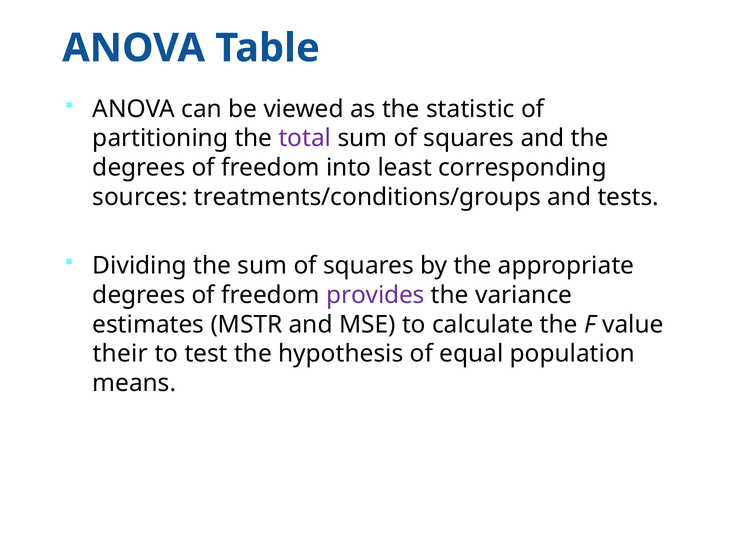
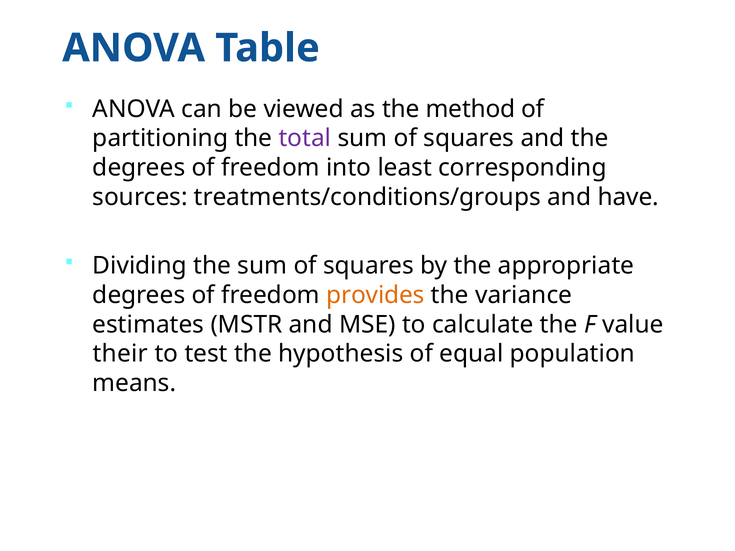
statistic: statistic -> method
tests: tests -> have
provides colour: purple -> orange
